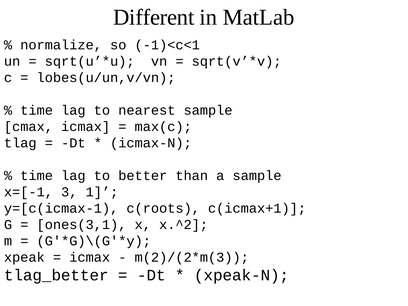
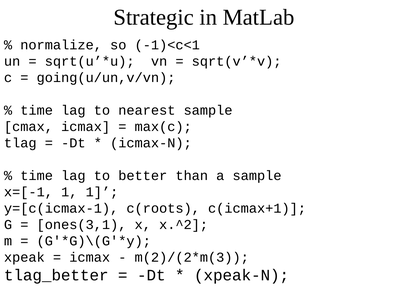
Different: Different -> Strategic
lobes(u/un,v/vn: lobes(u/un,v/vn -> going(u/un,v/vn
x=[-1 3: 3 -> 1
